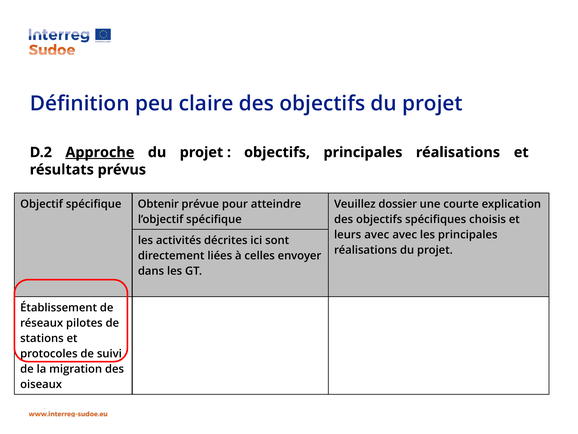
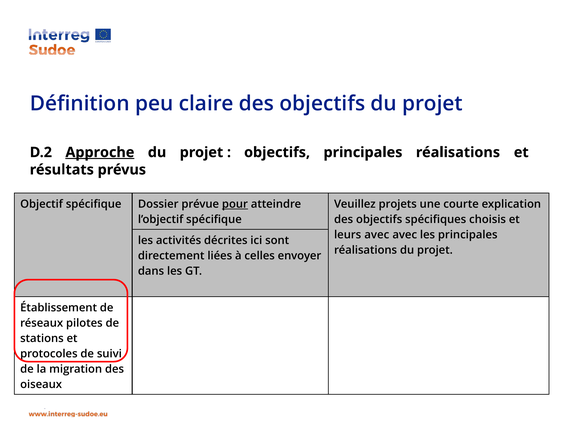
Obtenir: Obtenir -> Dossier
pour underline: none -> present
dossier: dossier -> projets
